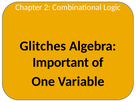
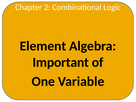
Glitches: Glitches -> Element
